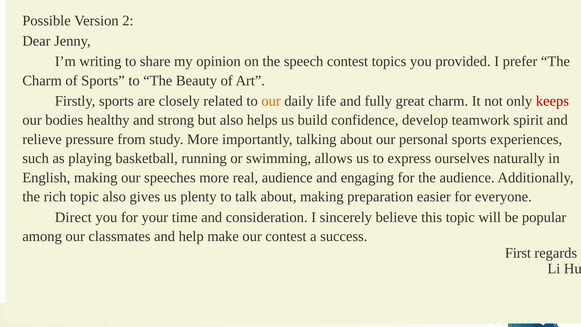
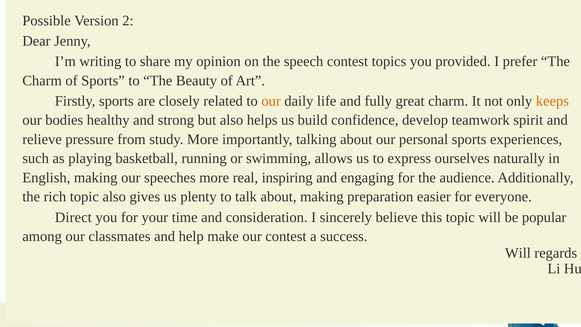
keeps colour: red -> orange
real audience: audience -> inspiring
First at (518, 253): First -> Will
